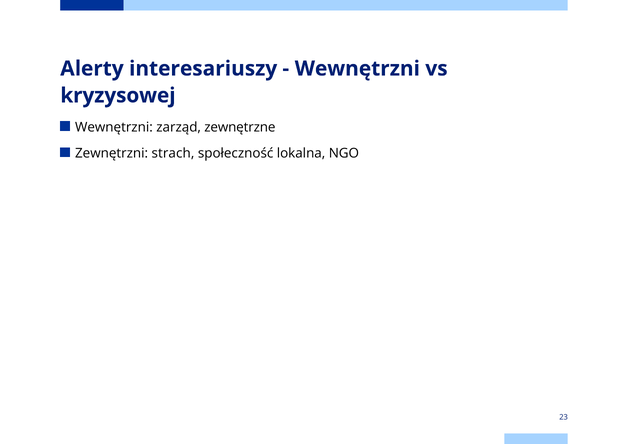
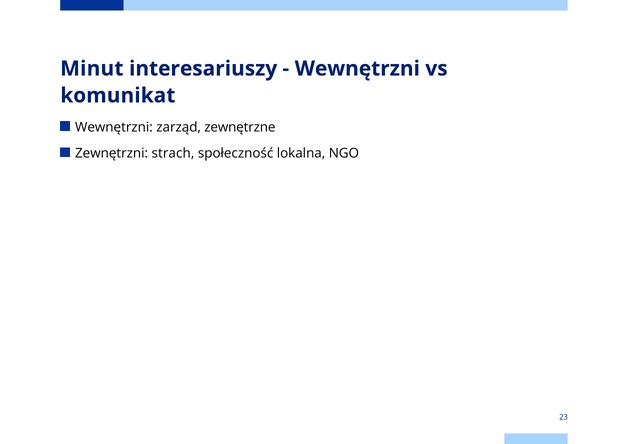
Alerty: Alerty -> Minut
kryzysowej: kryzysowej -> komunikat
